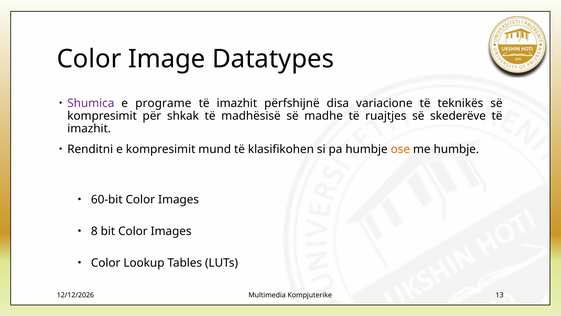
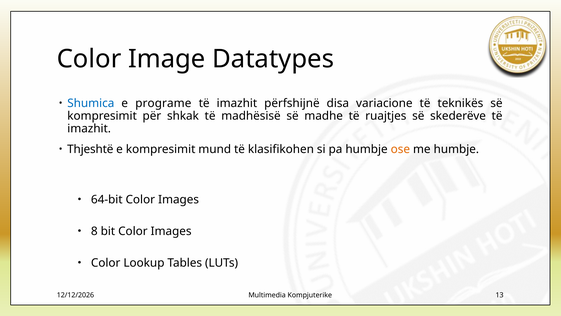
Shumica colour: purple -> blue
Renditni: Renditni -> Thjeshtë
60-bit: 60-bit -> 64-bit
